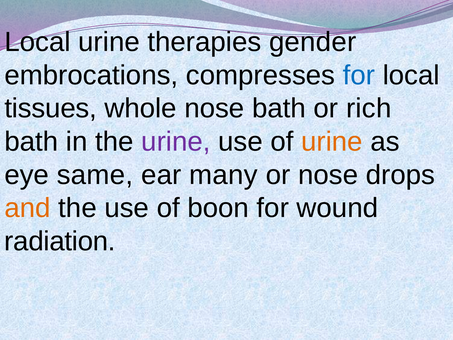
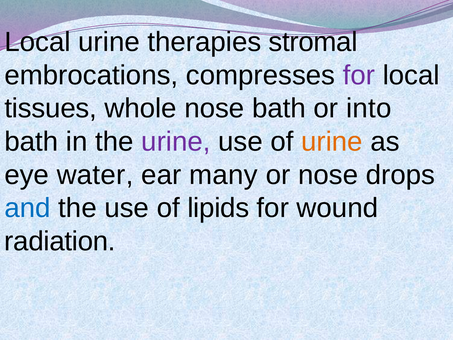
gender: gender -> stromal
for at (359, 75) colour: blue -> purple
rich: rich -> into
same: same -> water
and colour: orange -> blue
boon: boon -> lipids
